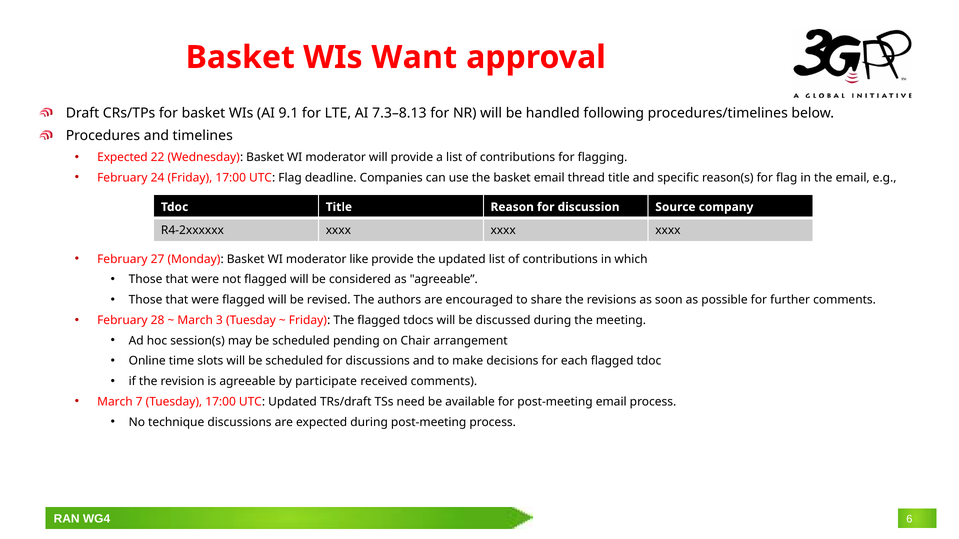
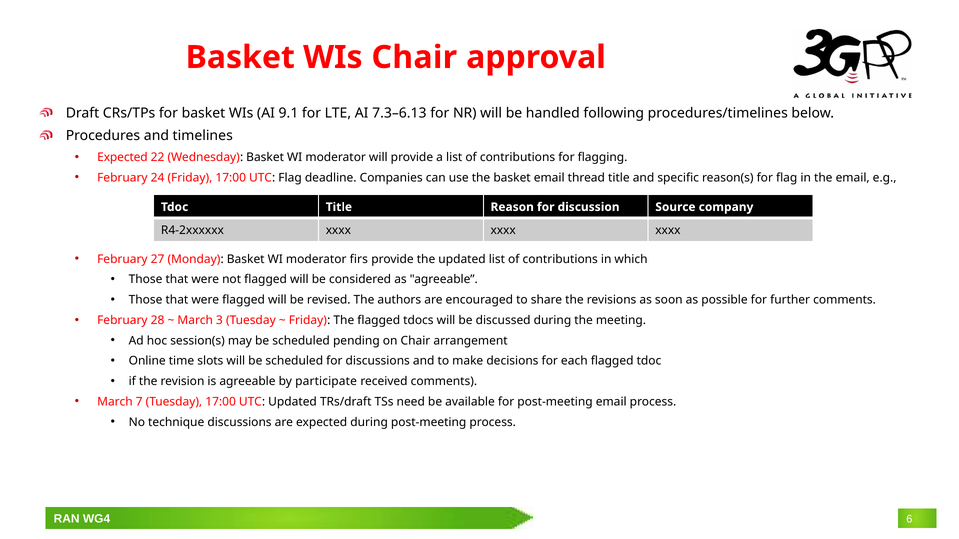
WIs Want: Want -> Chair
7.3–8.13: 7.3–8.13 -> 7.3–6.13
like: like -> firs
